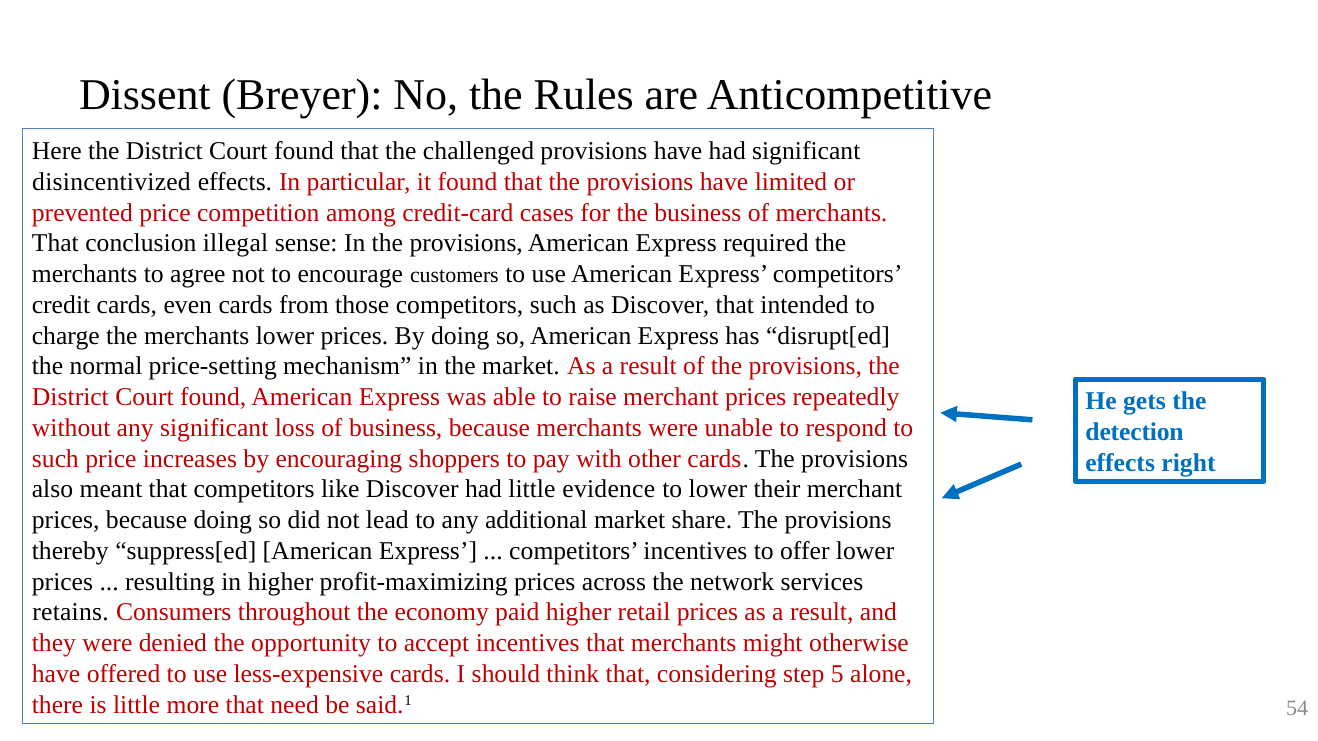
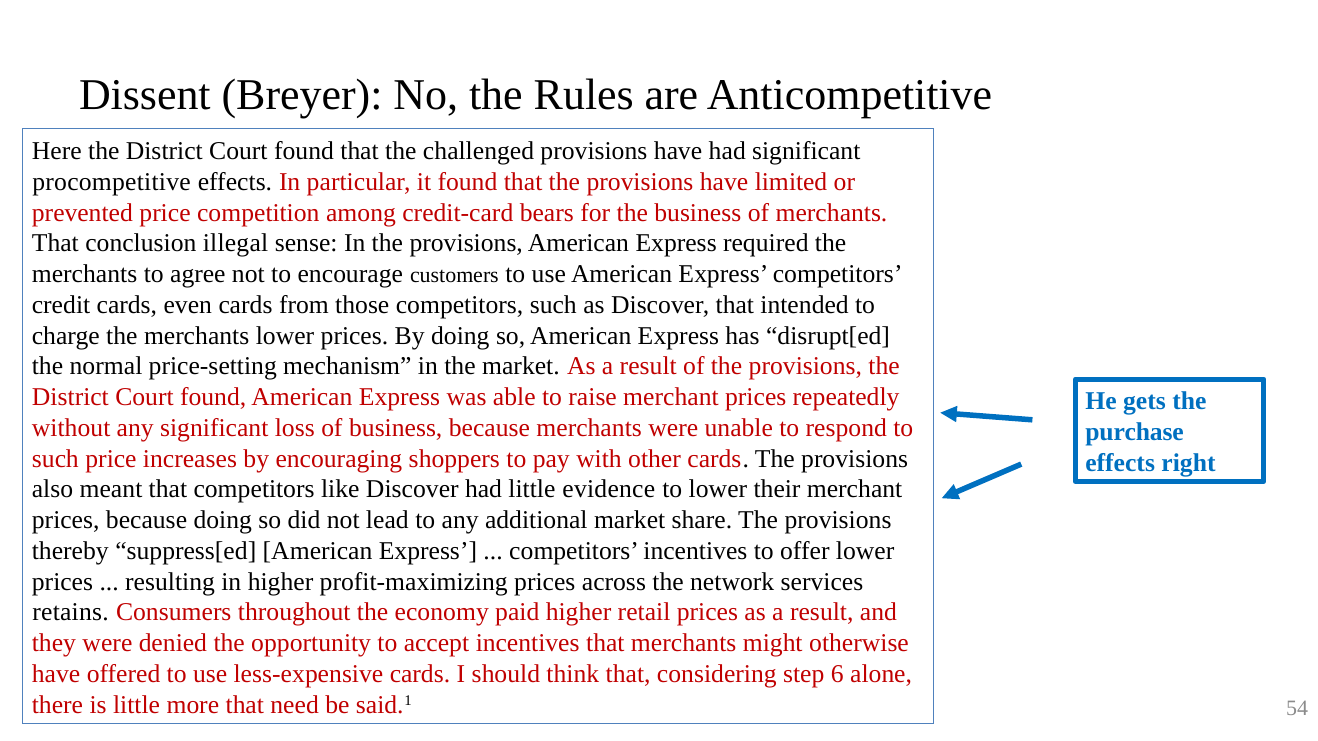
disincentivized: disincentivized -> procompetitive
cases: cases -> bears
detection: detection -> purchase
5: 5 -> 6
